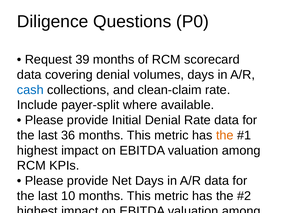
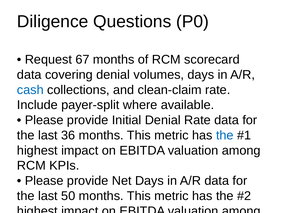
39: 39 -> 67
the at (225, 135) colour: orange -> blue
10: 10 -> 50
